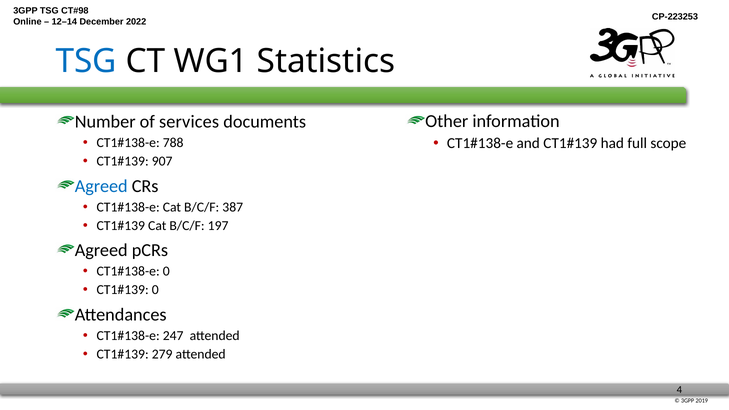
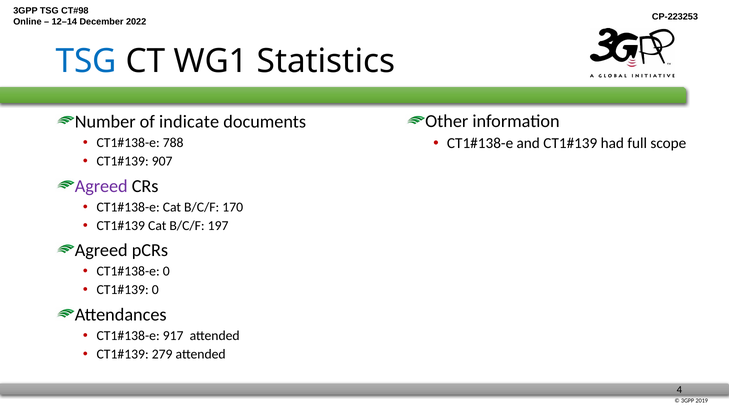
services: services -> indicate
Agreed at (101, 186) colour: blue -> purple
387: 387 -> 170
247: 247 -> 917
